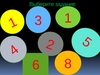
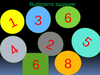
3 1: 1 -> 6
